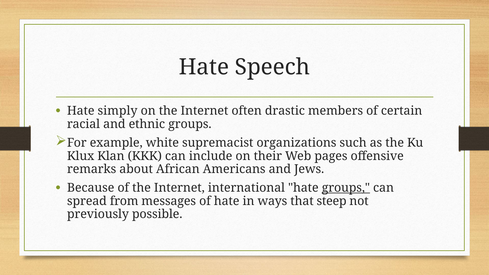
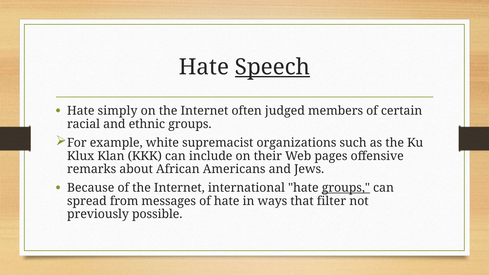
Speech underline: none -> present
drastic: drastic -> judged
steep: steep -> filter
